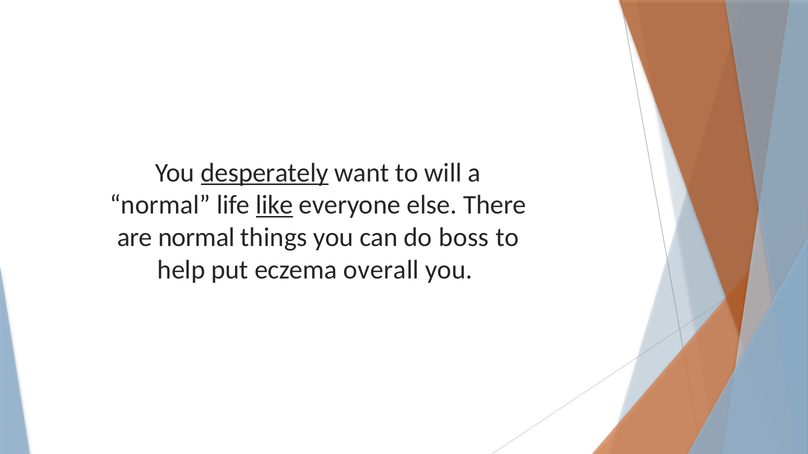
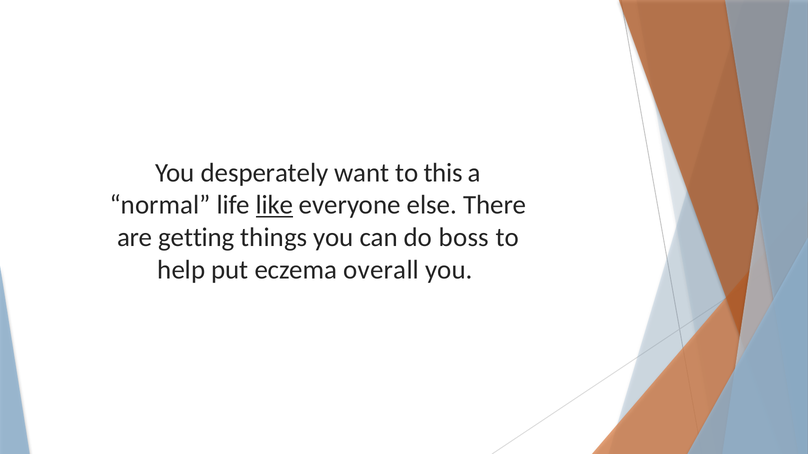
desperately underline: present -> none
will: will -> this
are normal: normal -> getting
